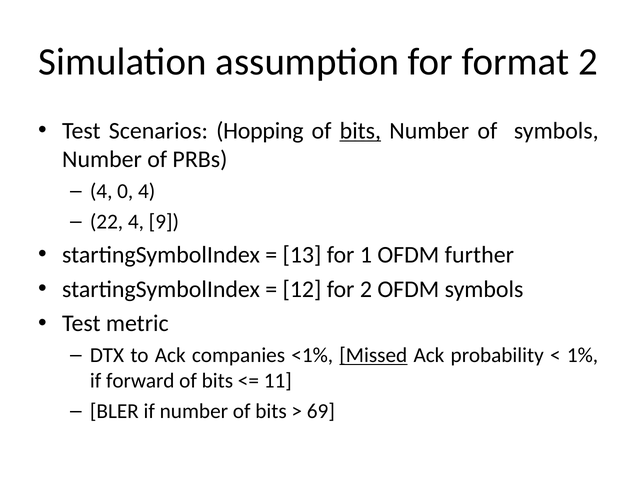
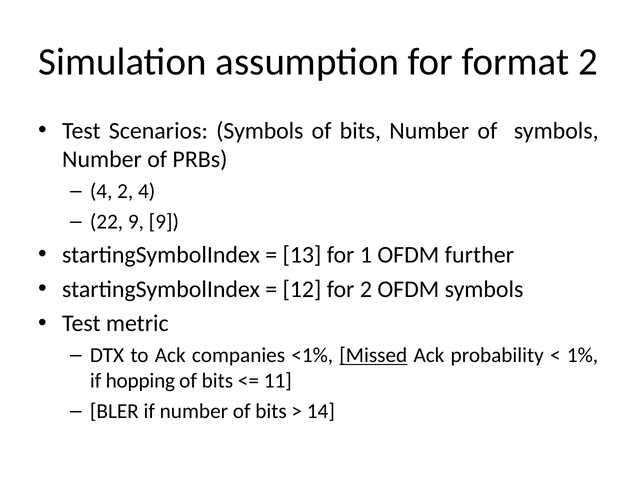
Scenarios Hopping: Hopping -> Symbols
bits at (360, 131) underline: present -> none
4 0: 0 -> 2
22 4: 4 -> 9
forward: forward -> hopping
69: 69 -> 14
